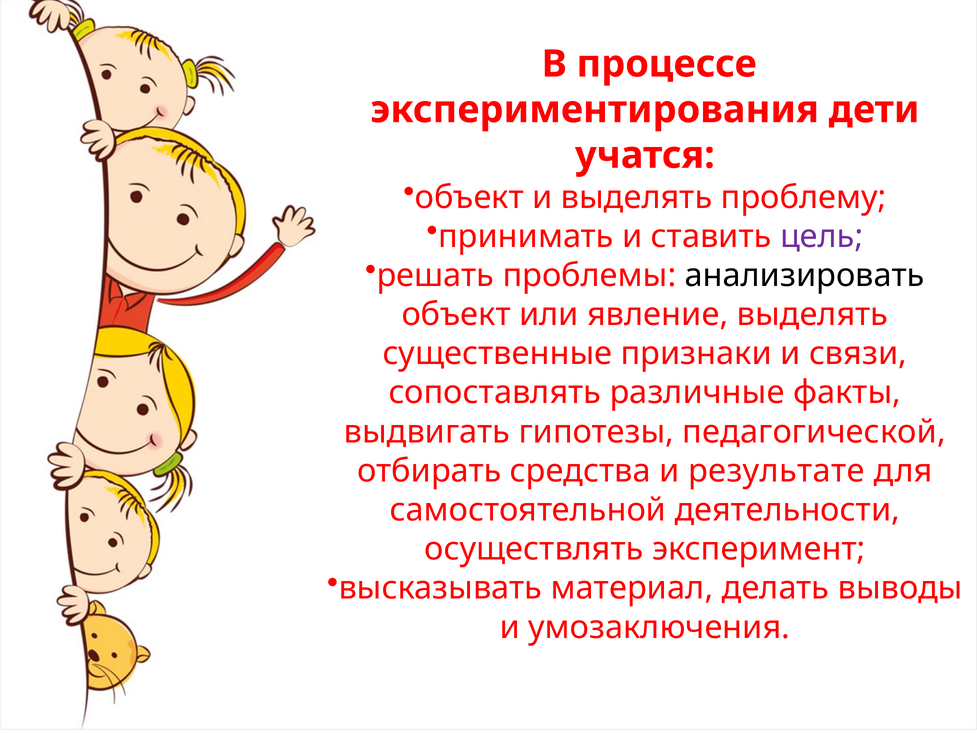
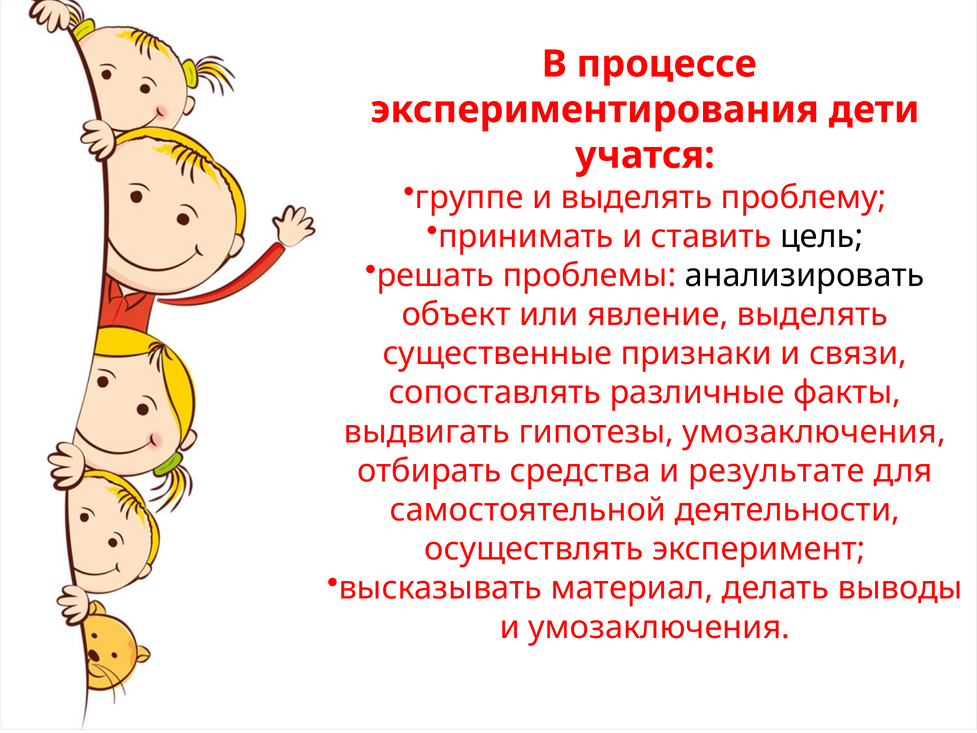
объект at (469, 197): объект -> группе
цель colour: purple -> black
гипотезы педагогической: педагогической -> умозаключения
